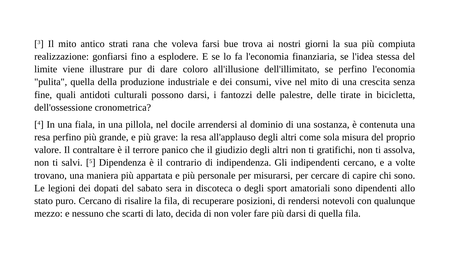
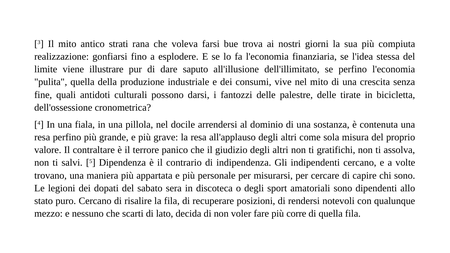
coloro: coloro -> saputo
più darsi: darsi -> corre
